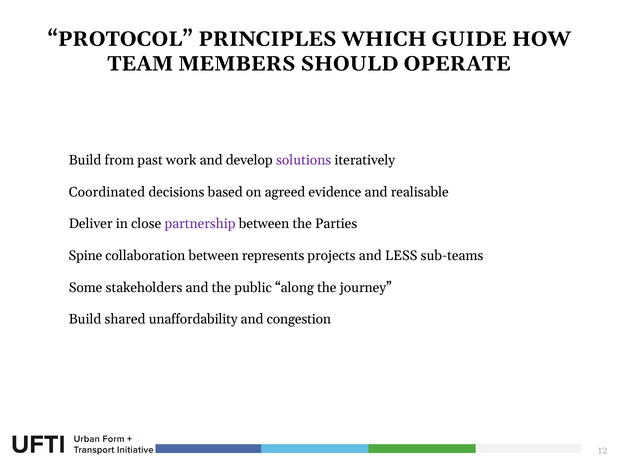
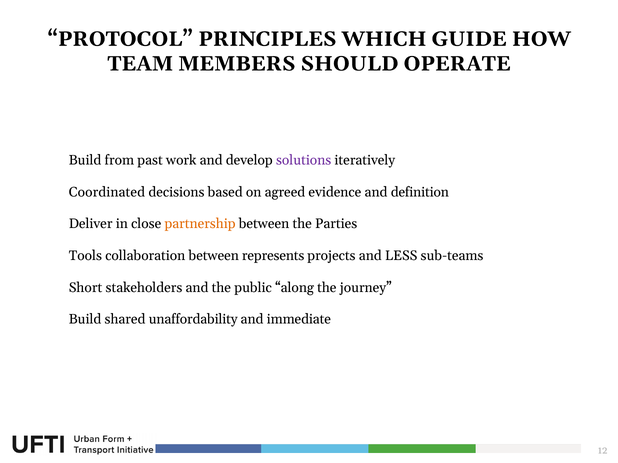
realisable: realisable -> definition
partnership colour: purple -> orange
Spine: Spine -> Tools
Some: Some -> Short
congestion: congestion -> immediate
